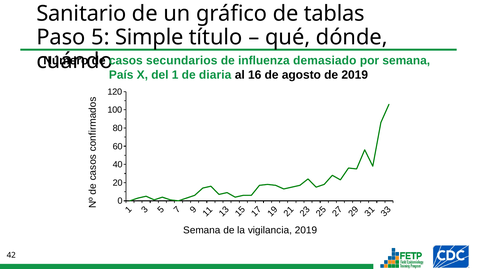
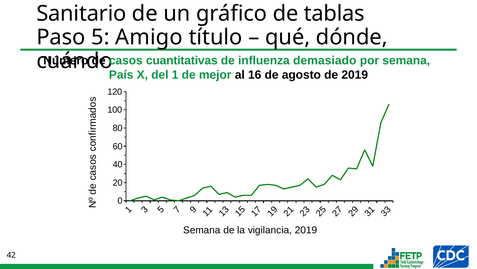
Simple: Simple -> Amigo
secundarios: secundarios -> cuantitativas
diaria: diaria -> mejor
